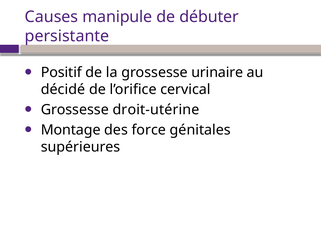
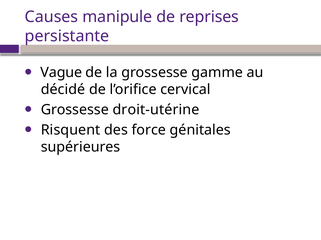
débuter: débuter -> reprises
Positif: Positif -> Vague
urinaire: urinaire -> gamme
Montage: Montage -> Risquent
